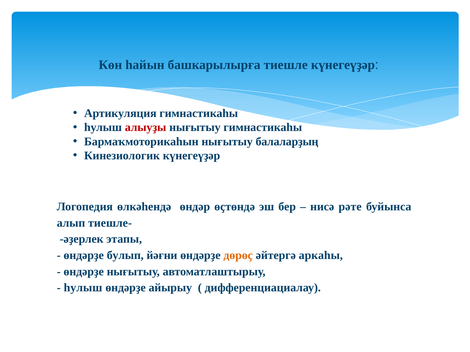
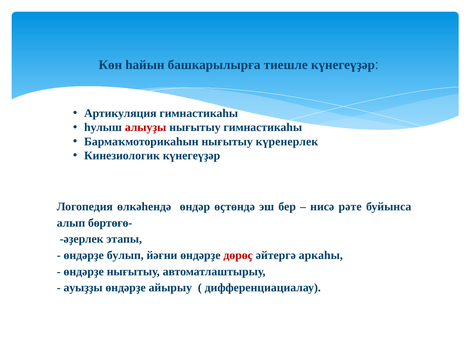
балаларҙың: балаларҙың -> күренерлек
тиешле-: тиешле- -> бөртөғө-
дөрөҫ colour: orange -> red
һулыш at (83, 288): һулыш -> ауыҙҙы
